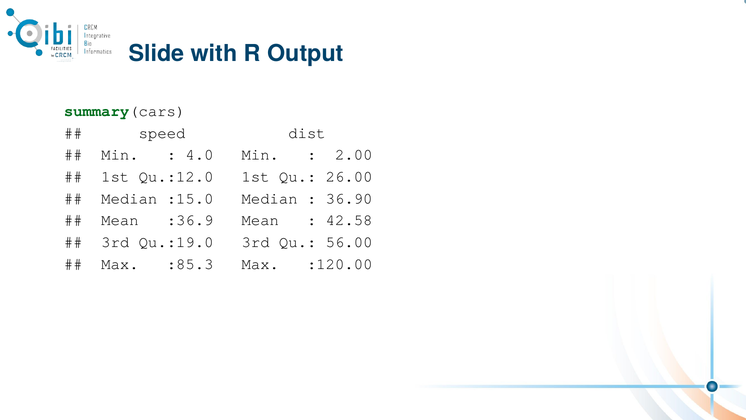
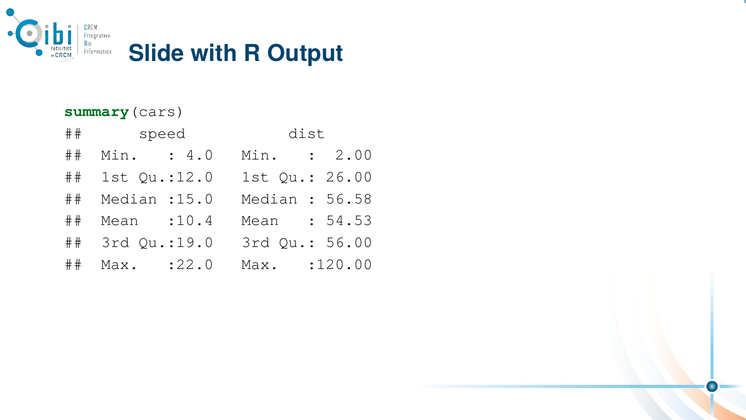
36.90: 36.90 -> 56.58
:36.9: :36.9 -> :10.4
42.58: 42.58 -> 54.53
:85.3: :85.3 -> :22.0
